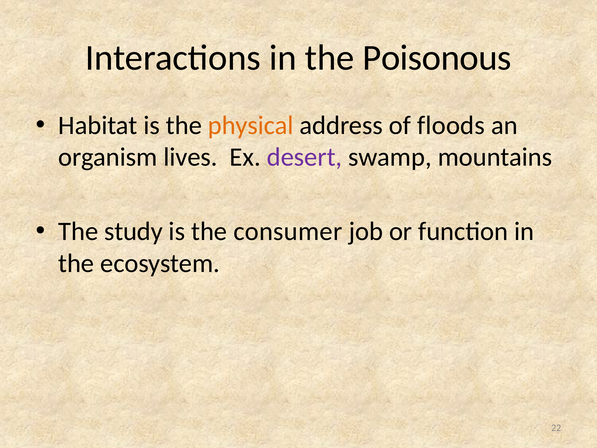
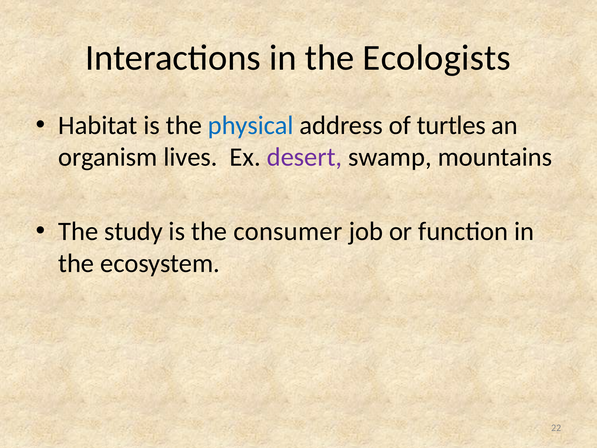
Poisonous: Poisonous -> Ecologists
physical colour: orange -> blue
floods: floods -> turtles
